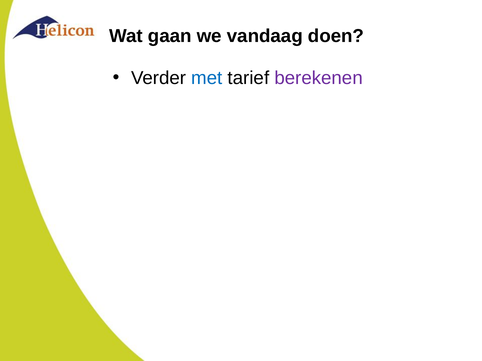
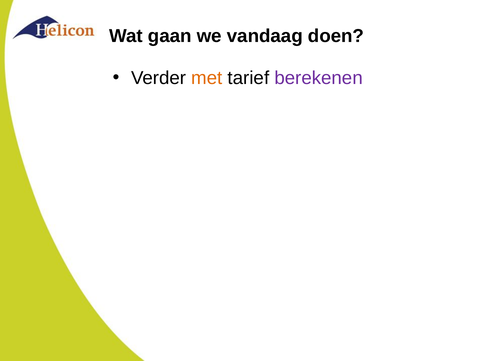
met colour: blue -> orange
